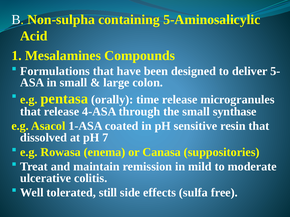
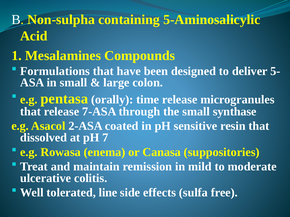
4-ASA: 4-ASA -> 7-ASA
1-ASA: 1-ASA -> 2-ASA
still: still -> line
